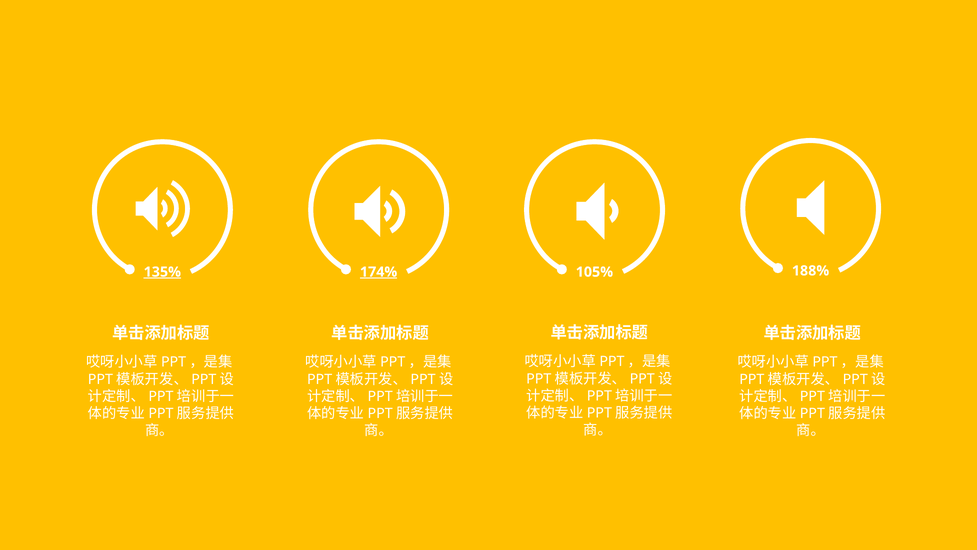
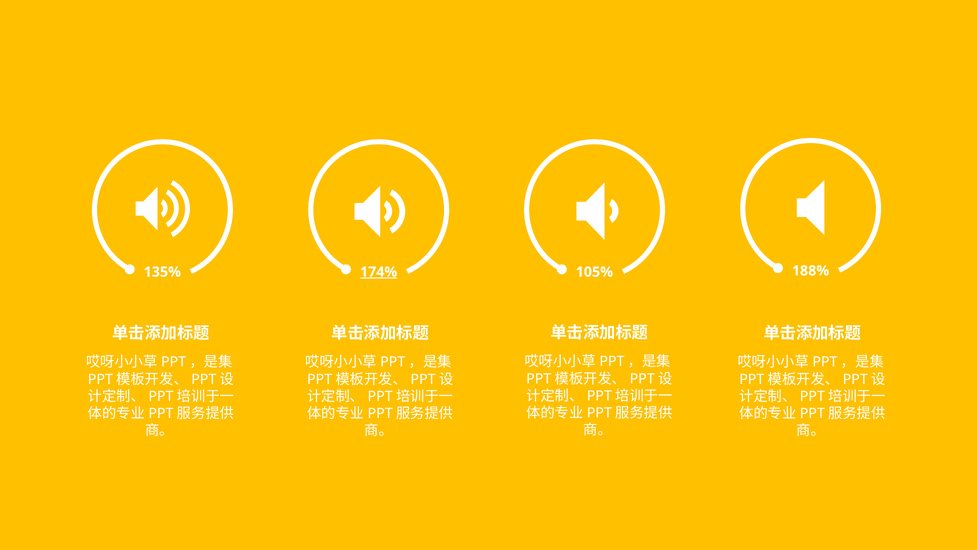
135% underline: present -> none
